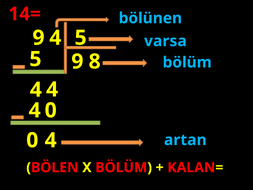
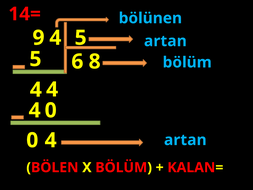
varsa at (165, 41): varsa -> artan
9 at (77, 61): 9 -> 6
